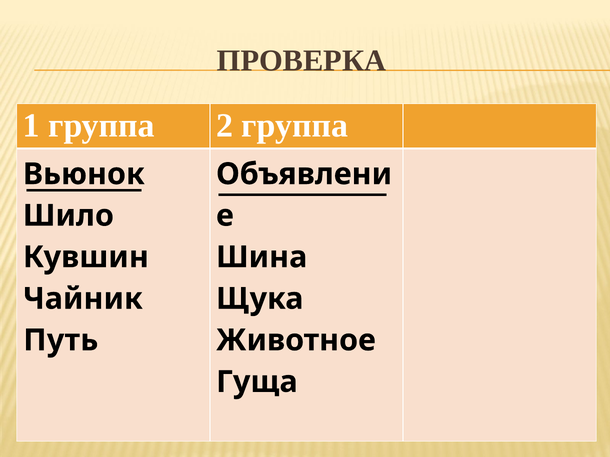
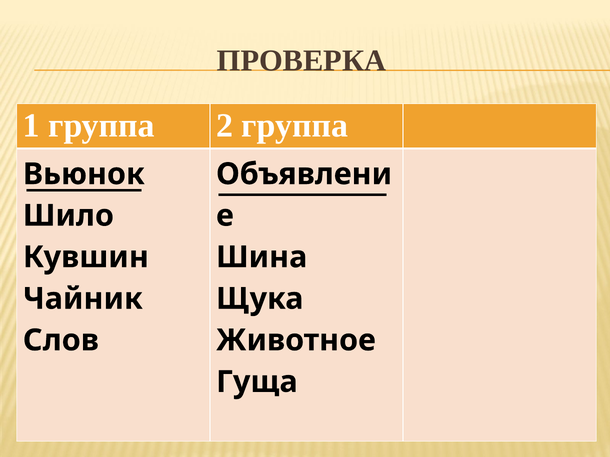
Путь: Путь -> Слов
